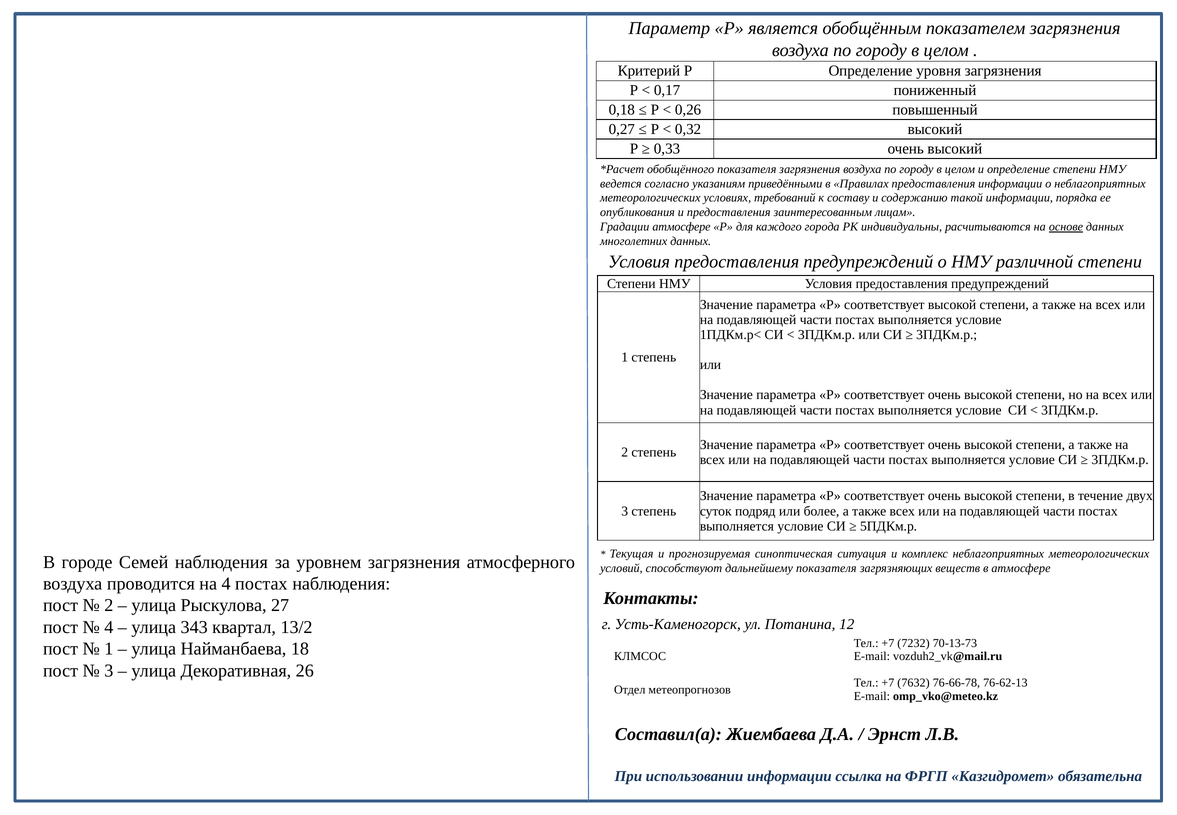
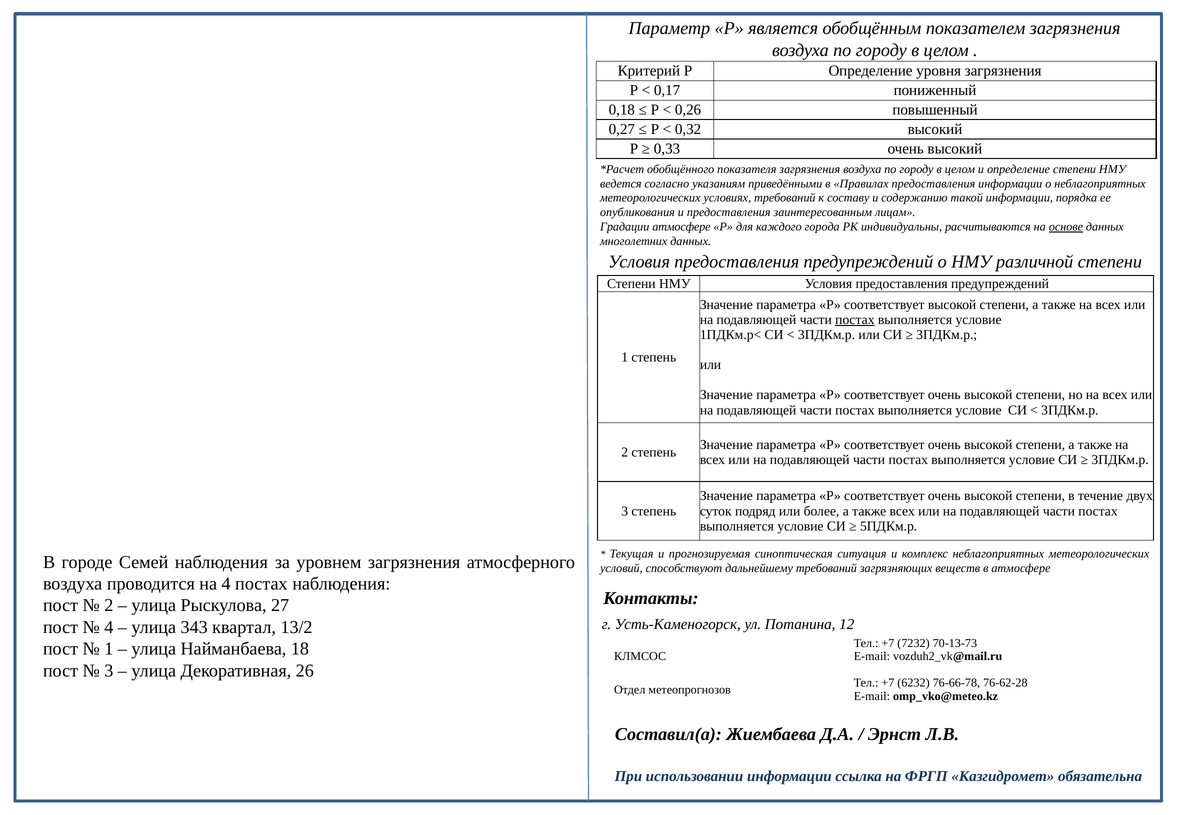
постах at (855, 320) underline: none -> present
дальнейшему показателя: показателя -> требований
7632: 7632 -> 6232
76-62-13: 76-62-13 -> 76-62-28
